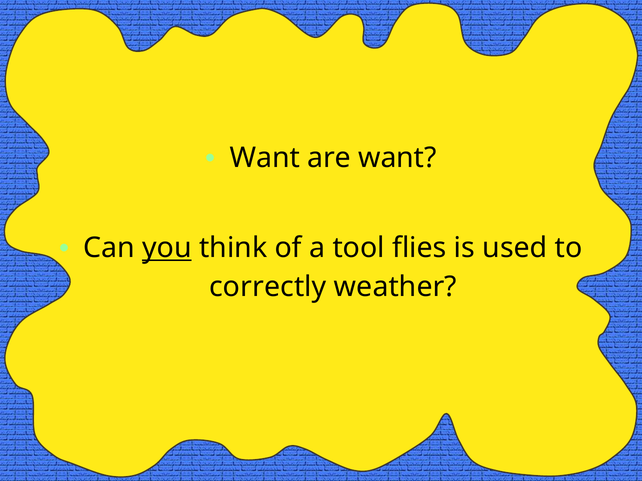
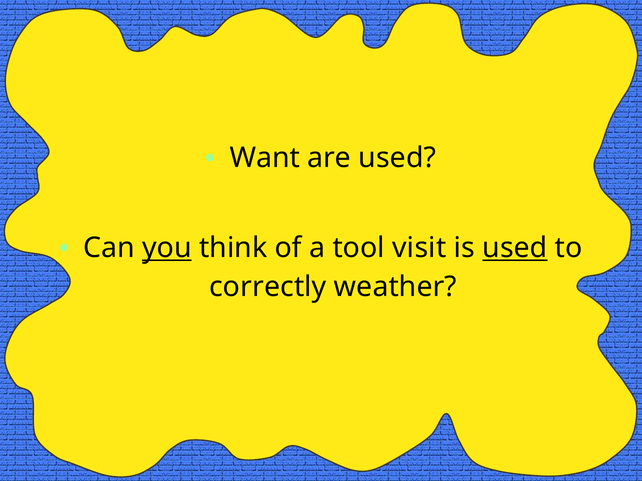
are want: want -> used
flies: flies -> visit
used at (515, 248) underline: none -> present
